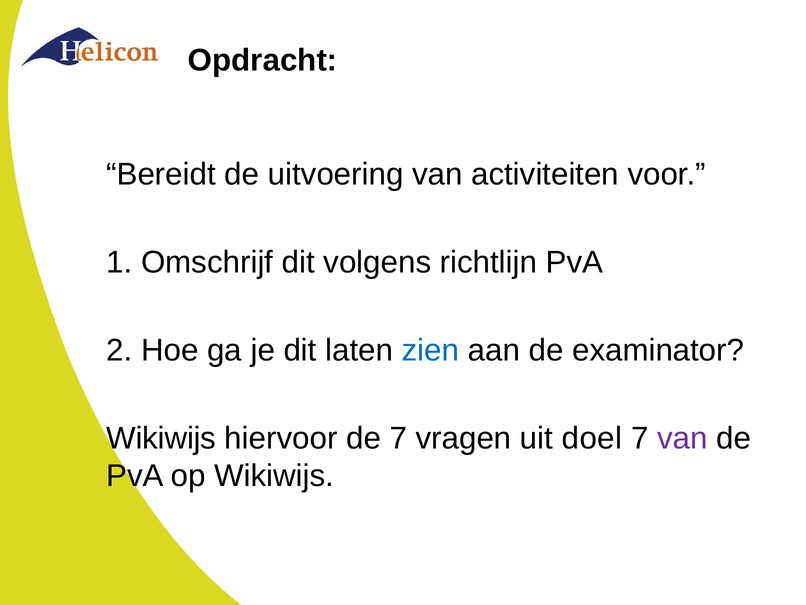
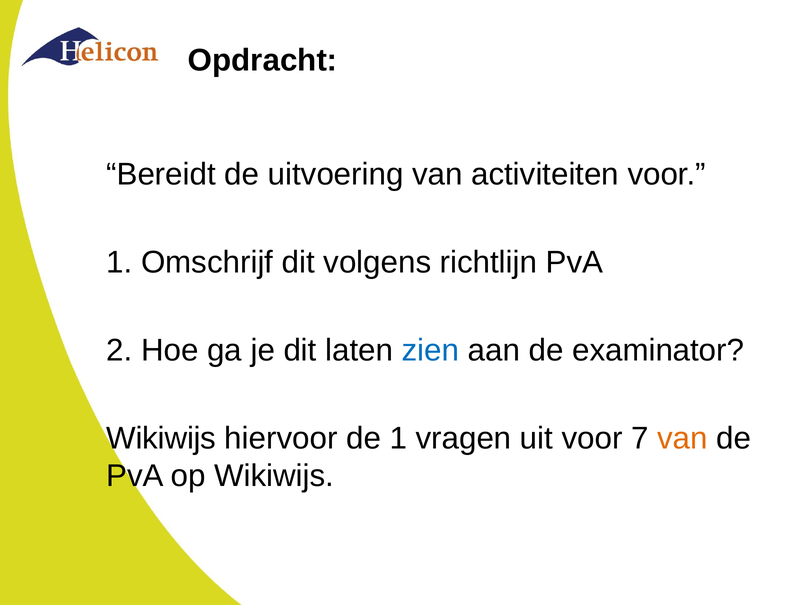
de 7: 7 -> 1
uit doel: doel -> voor
van at (682, 438) colour: purple -> orange
